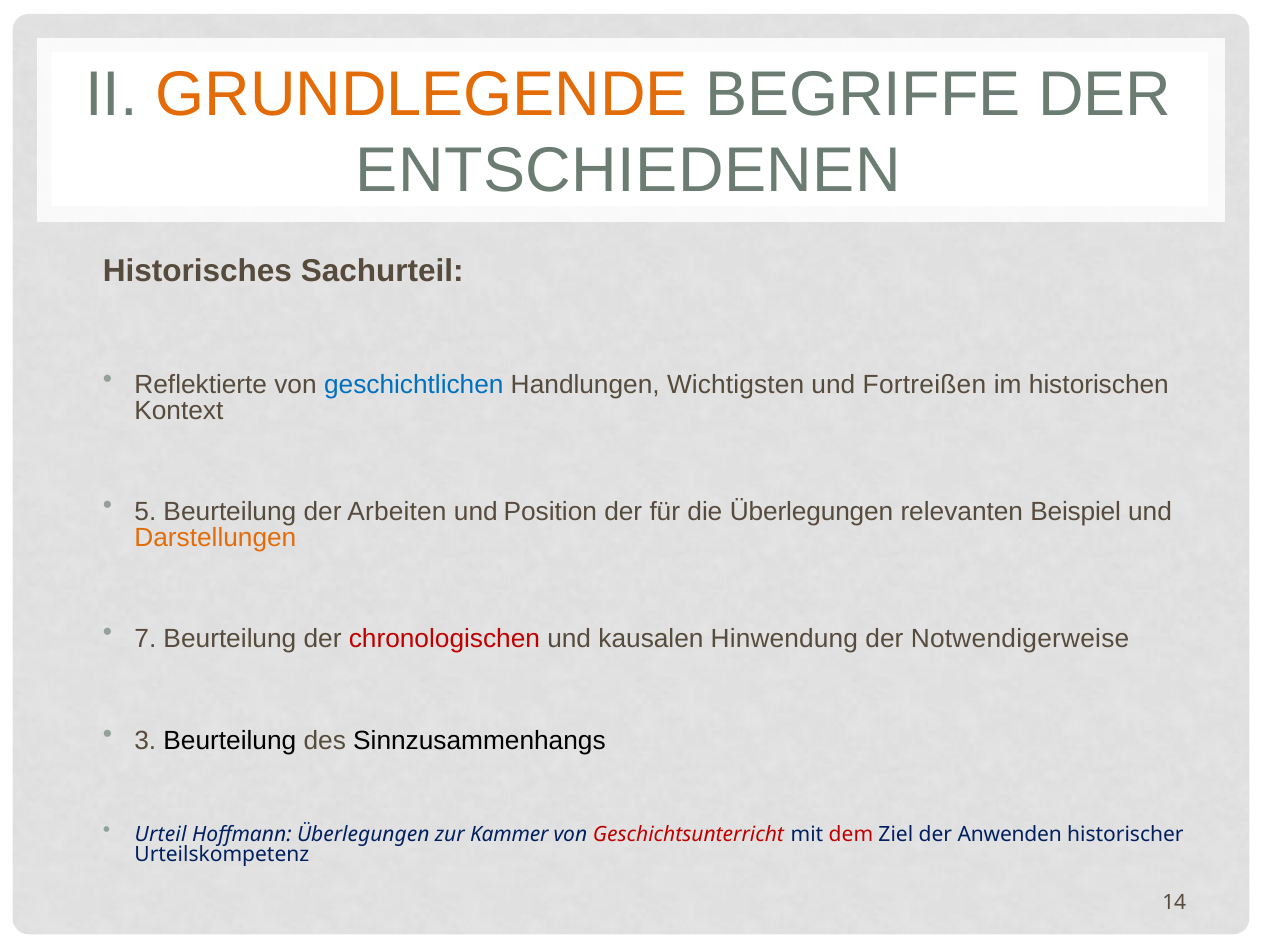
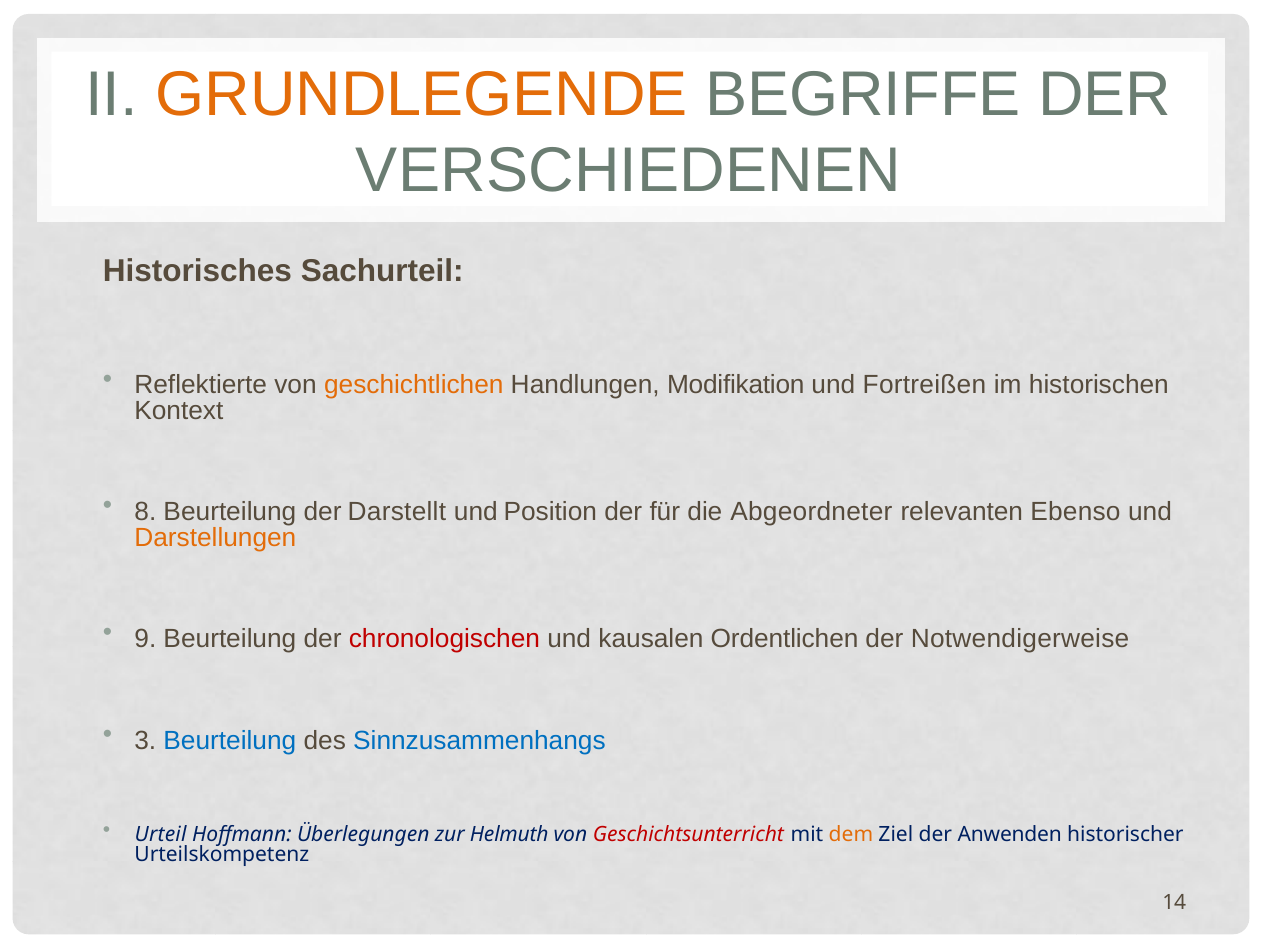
ENTSCHIEDENEN: ENTSCHIEDENEN -> VERSCHIEDENEN
geschichtlichen colour: blue -> orange
Wichtigsten: Wichtigsten -> Modifikation
5: 5 -> 8
Arbeiten: Arbeiten -> Darstellt
die Überlegungen: Überlegungen -> Abgeordneter
Beispiel: Beispiel -> Ebenso
7: 7 -> 9
Hinwendung: Hinwendung -> Ordentlichen
Beurteilung at (230, 740) colour: black -> blue
Sinnzusammenhangs colour: black -> blue
Kammer: Kammer -> Helmuth
dem colour: red -> orange
